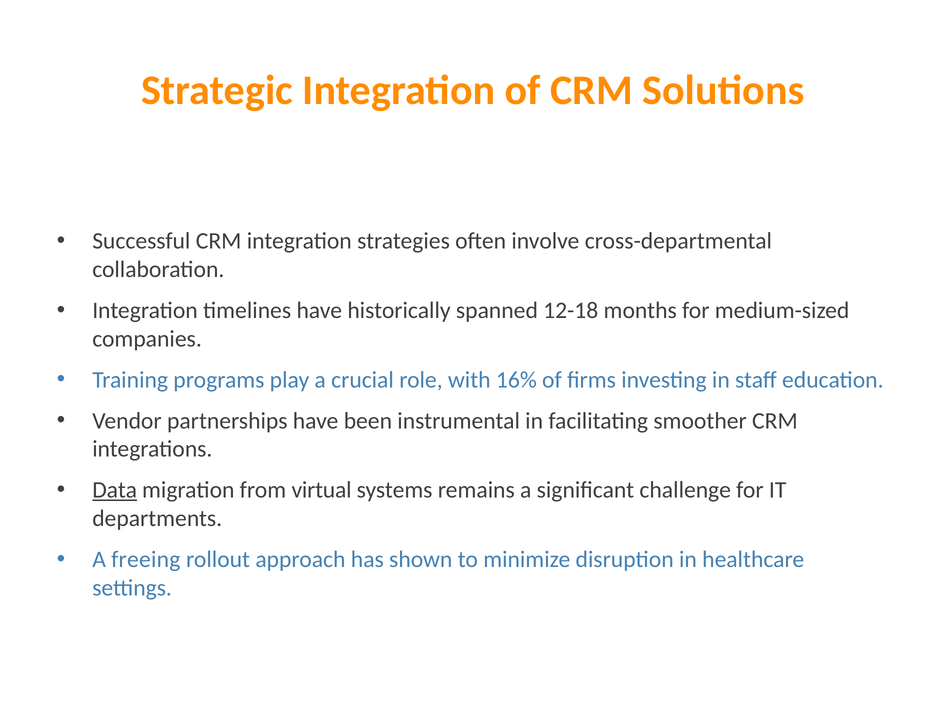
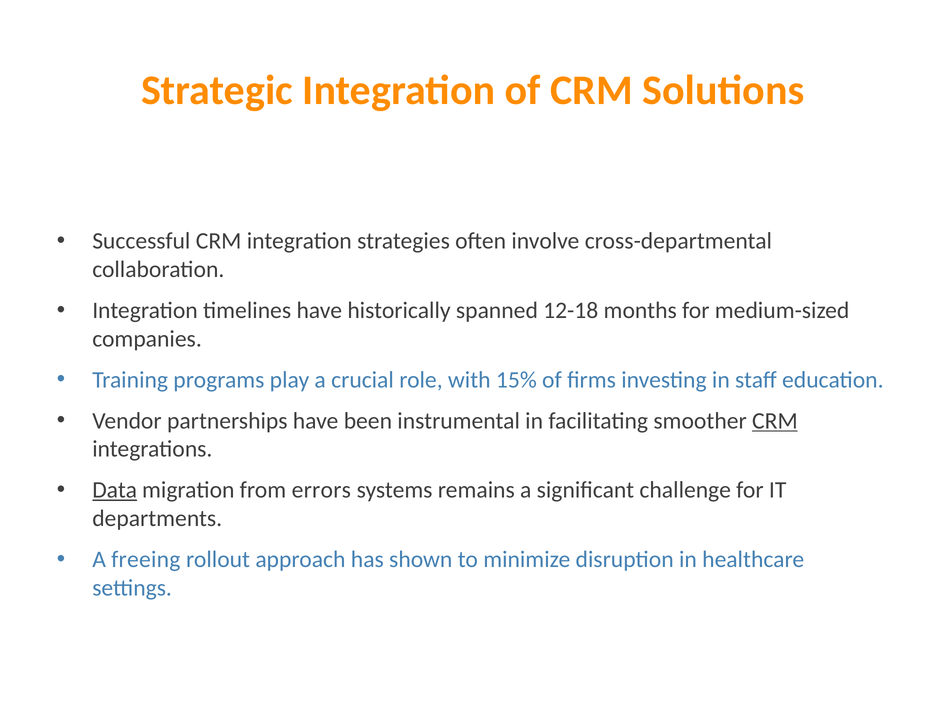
16%: 16% -> 15%
CRM at (775, 421) underline: none -> present
virtual: virtual -> errors
